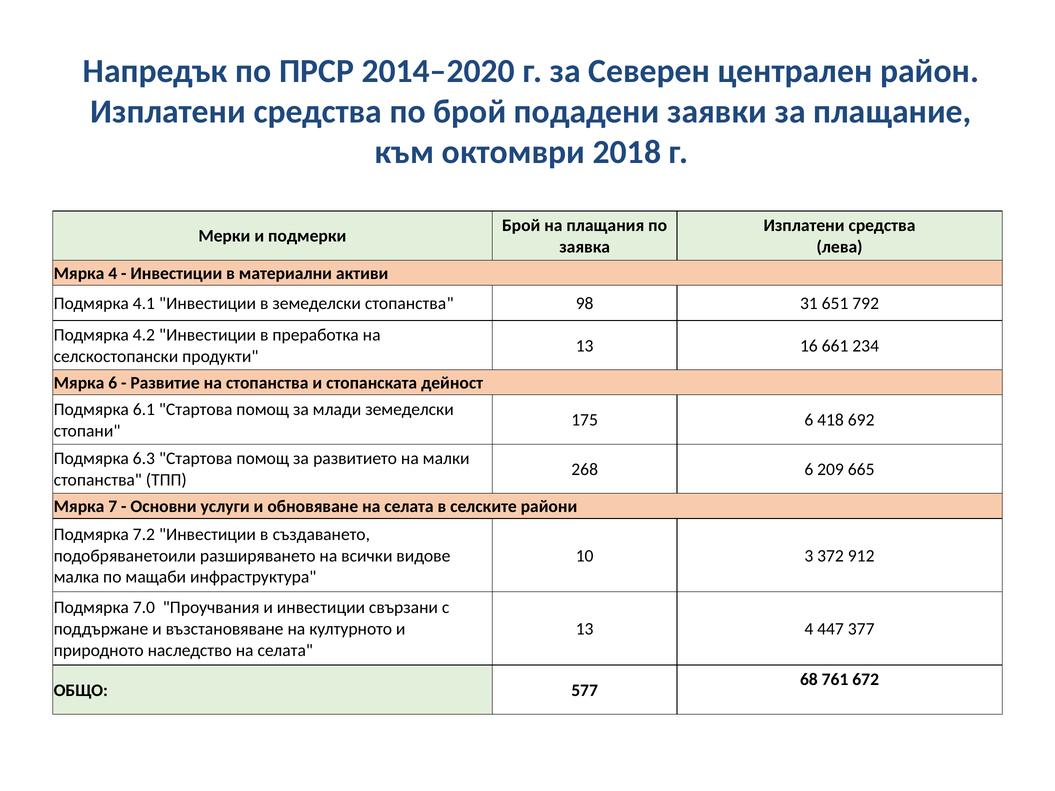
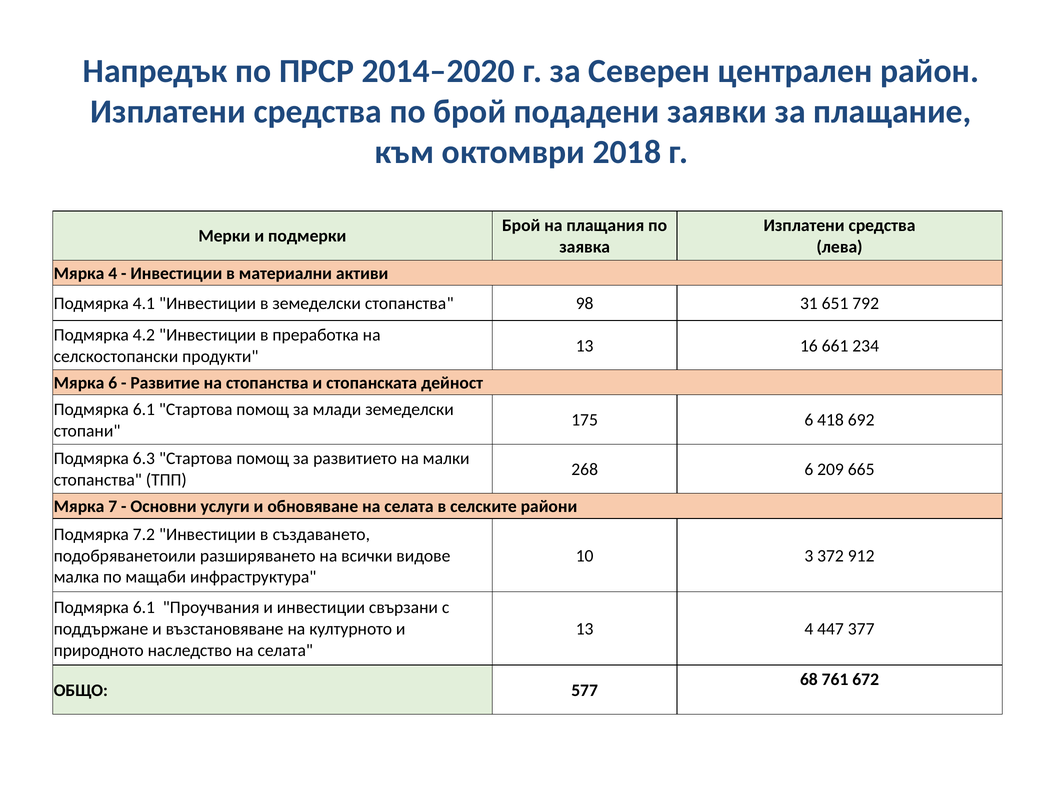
7.0 at (144, 608): 7.0 -> 6.1
